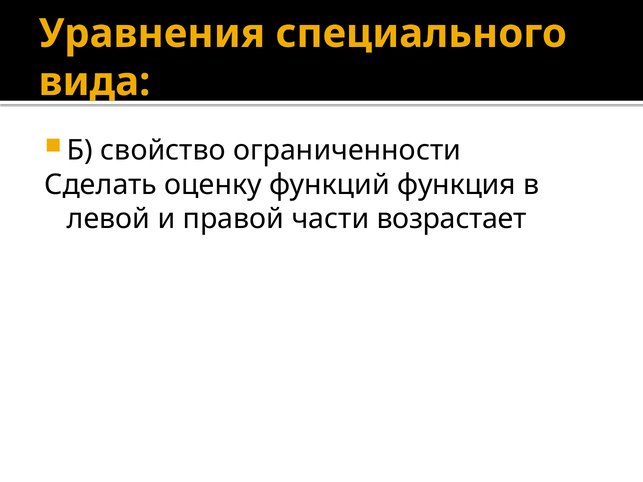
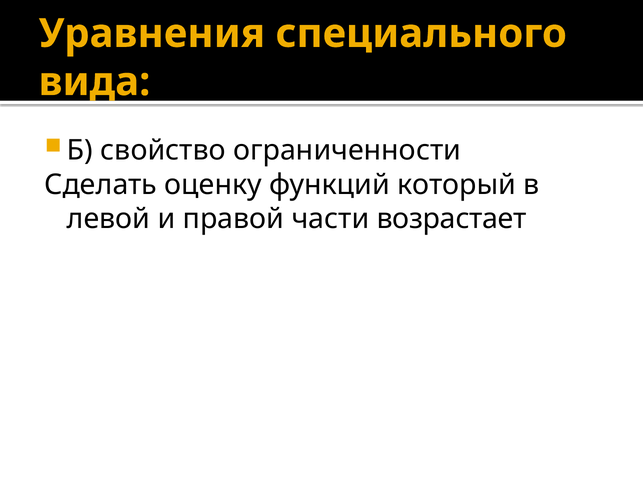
функция: функция -> который
